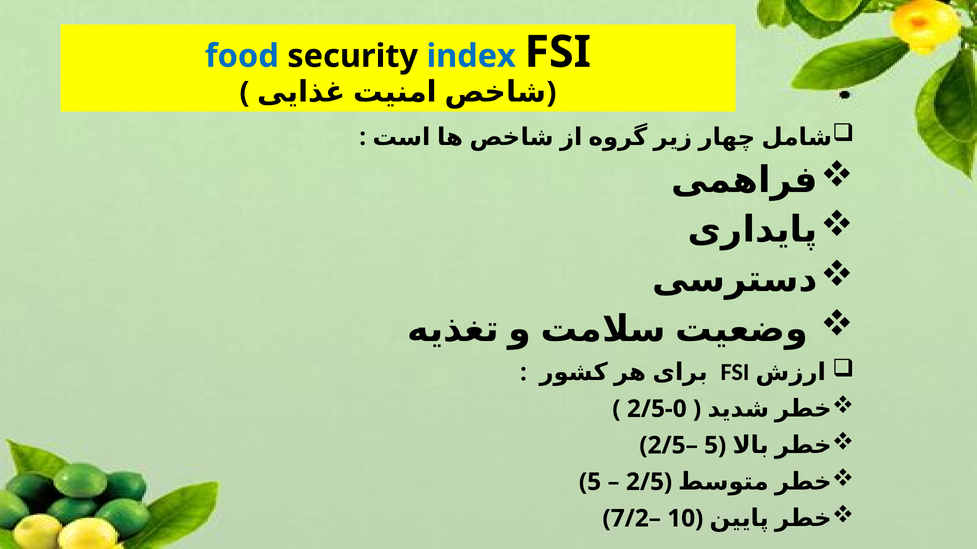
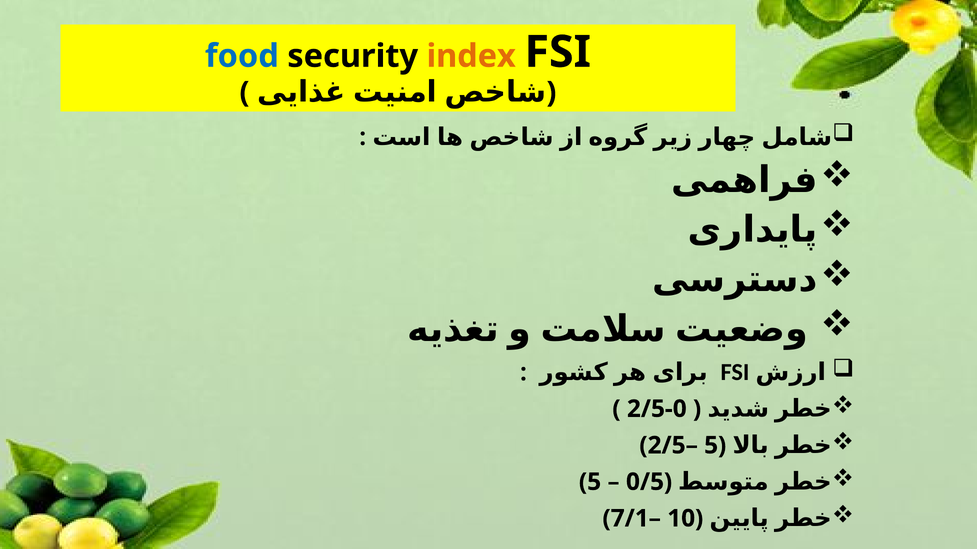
index colour: blue -> orange
2/5 at (645, 482): 2/5 -> 0/5
7/2: 7/2 -> 7/1
